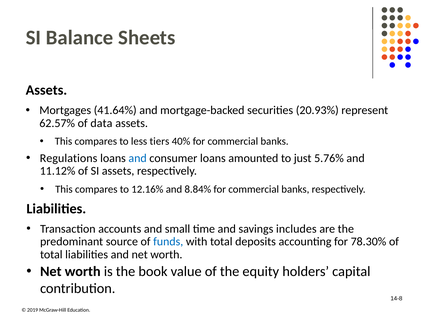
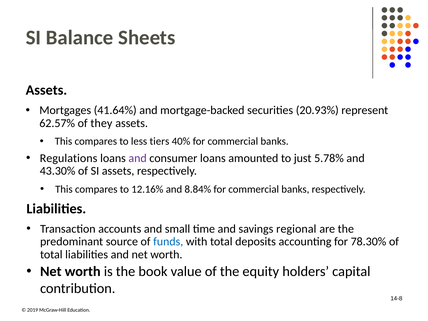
data: data -> they
and at (138, 158) colour: blue -> purple
5.76%: 5.76% -> 5.78%
11.12%: 11.12% -> 43.30%
includes: includes -> regional
